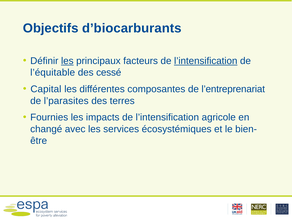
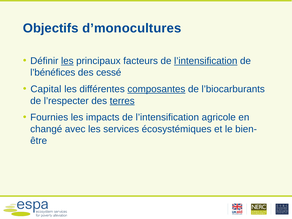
d’biocarburants: d’biocarburants -> d’monocultures
l’équitable: l’équitable -> l’bénéfices
composantes underline: none -> present
l’entreprenariat: l’entreprenariat -> l’biocarburants
l’parasites: l’parasites -> l’respecter
terres underline: none -> present
